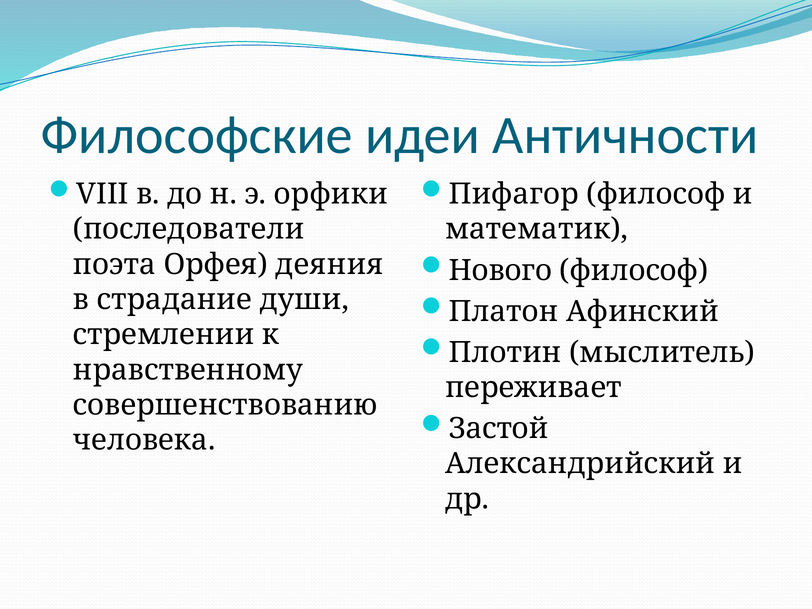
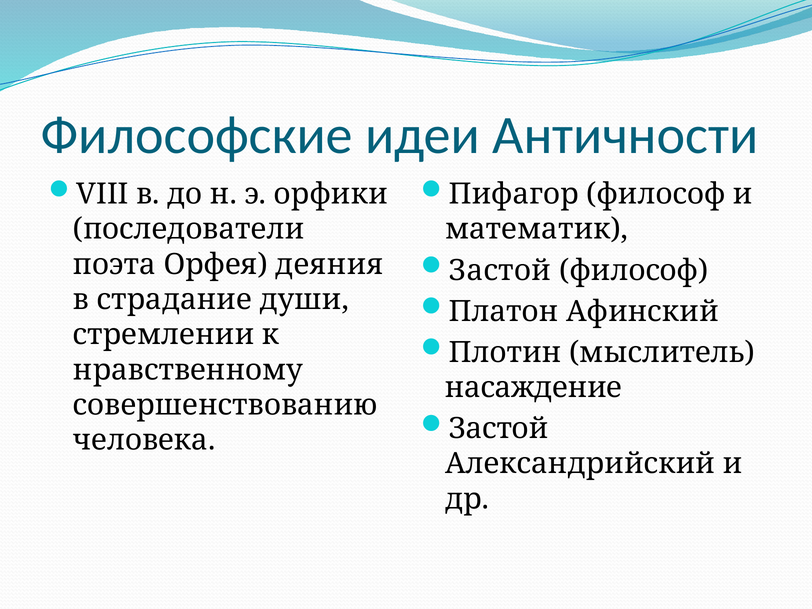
Нового at (500, 270): Нового -> Застой
переживает: переживает -> насаждение
